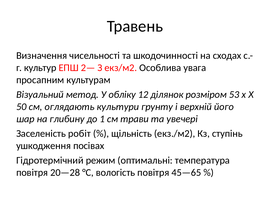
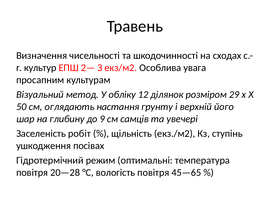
53: 53 -> 29
культури: культури -> настання
1: 1 -> 9
трави: трави -> самців
